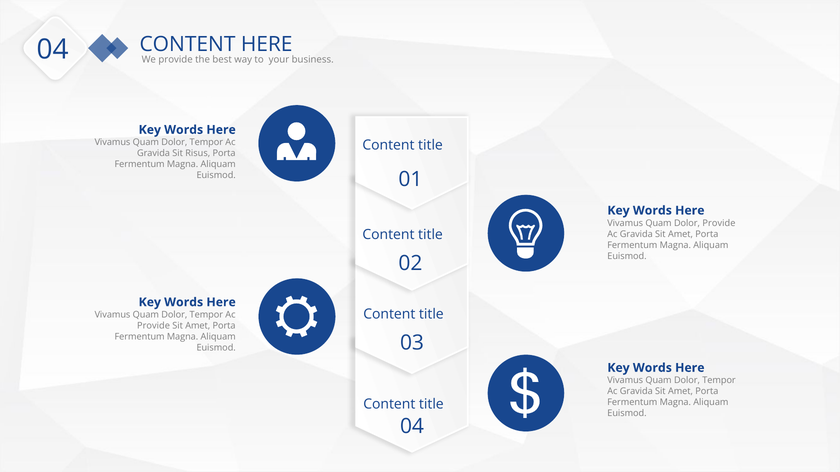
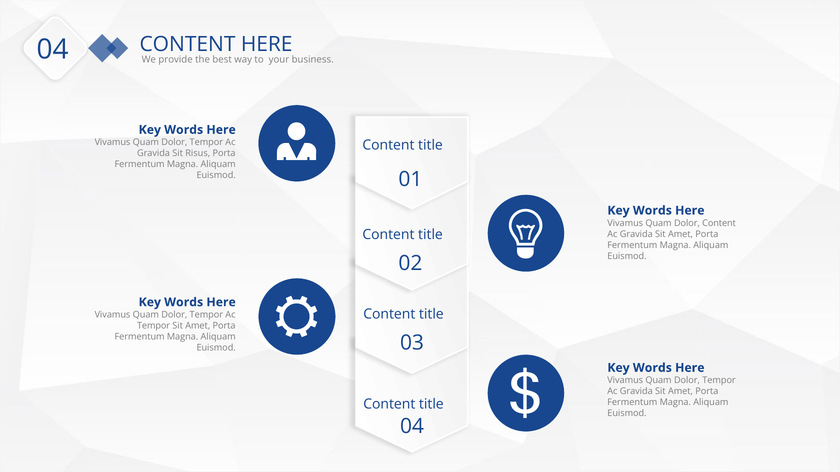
Dolor Provide: Provide -> Content
Provide at (153, 326): Provide -> Tempor
